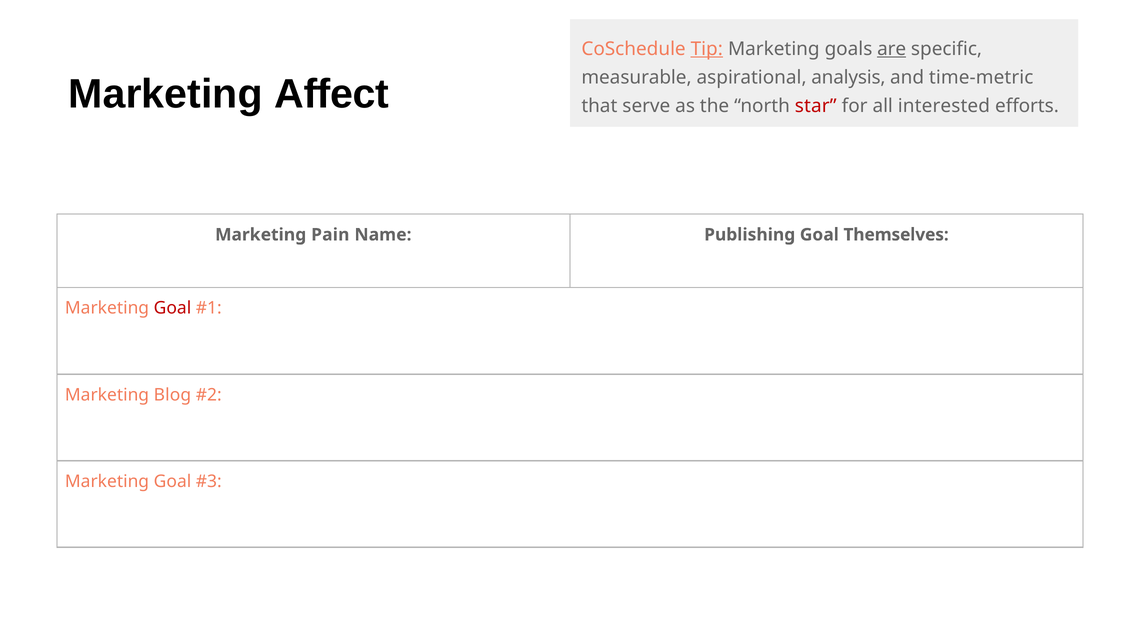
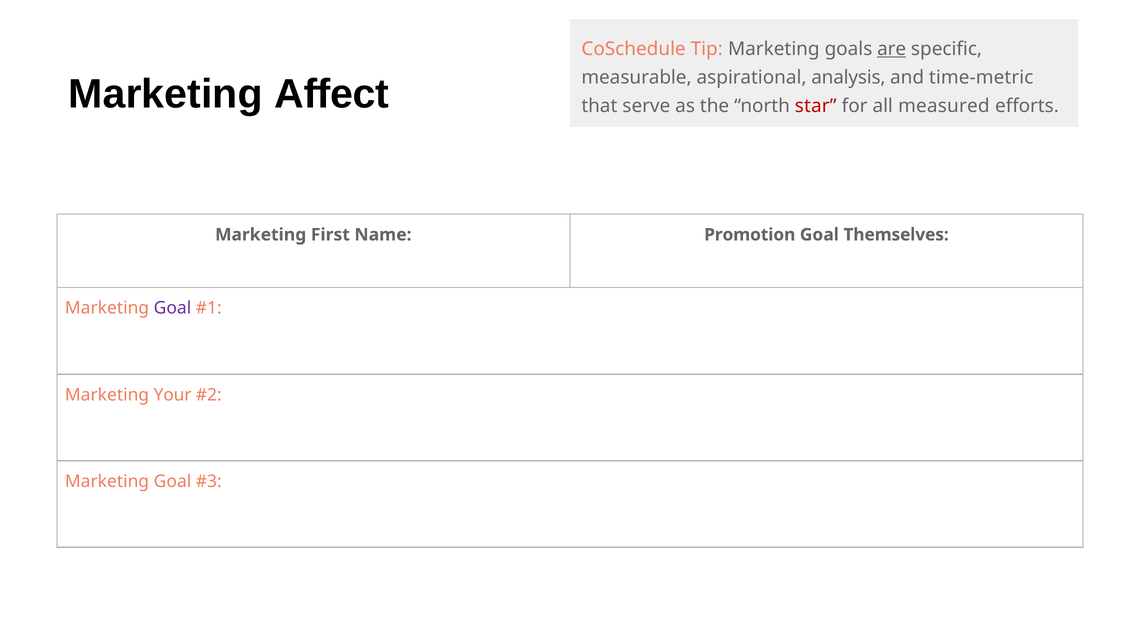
Tip underline: present -> none
interested: interested -> measured
Pain: Pain -> First
Publishing: Publishing -> Promotion
Goal at (172, 308) colour: red -> purple
Blog: Blog -> Your
